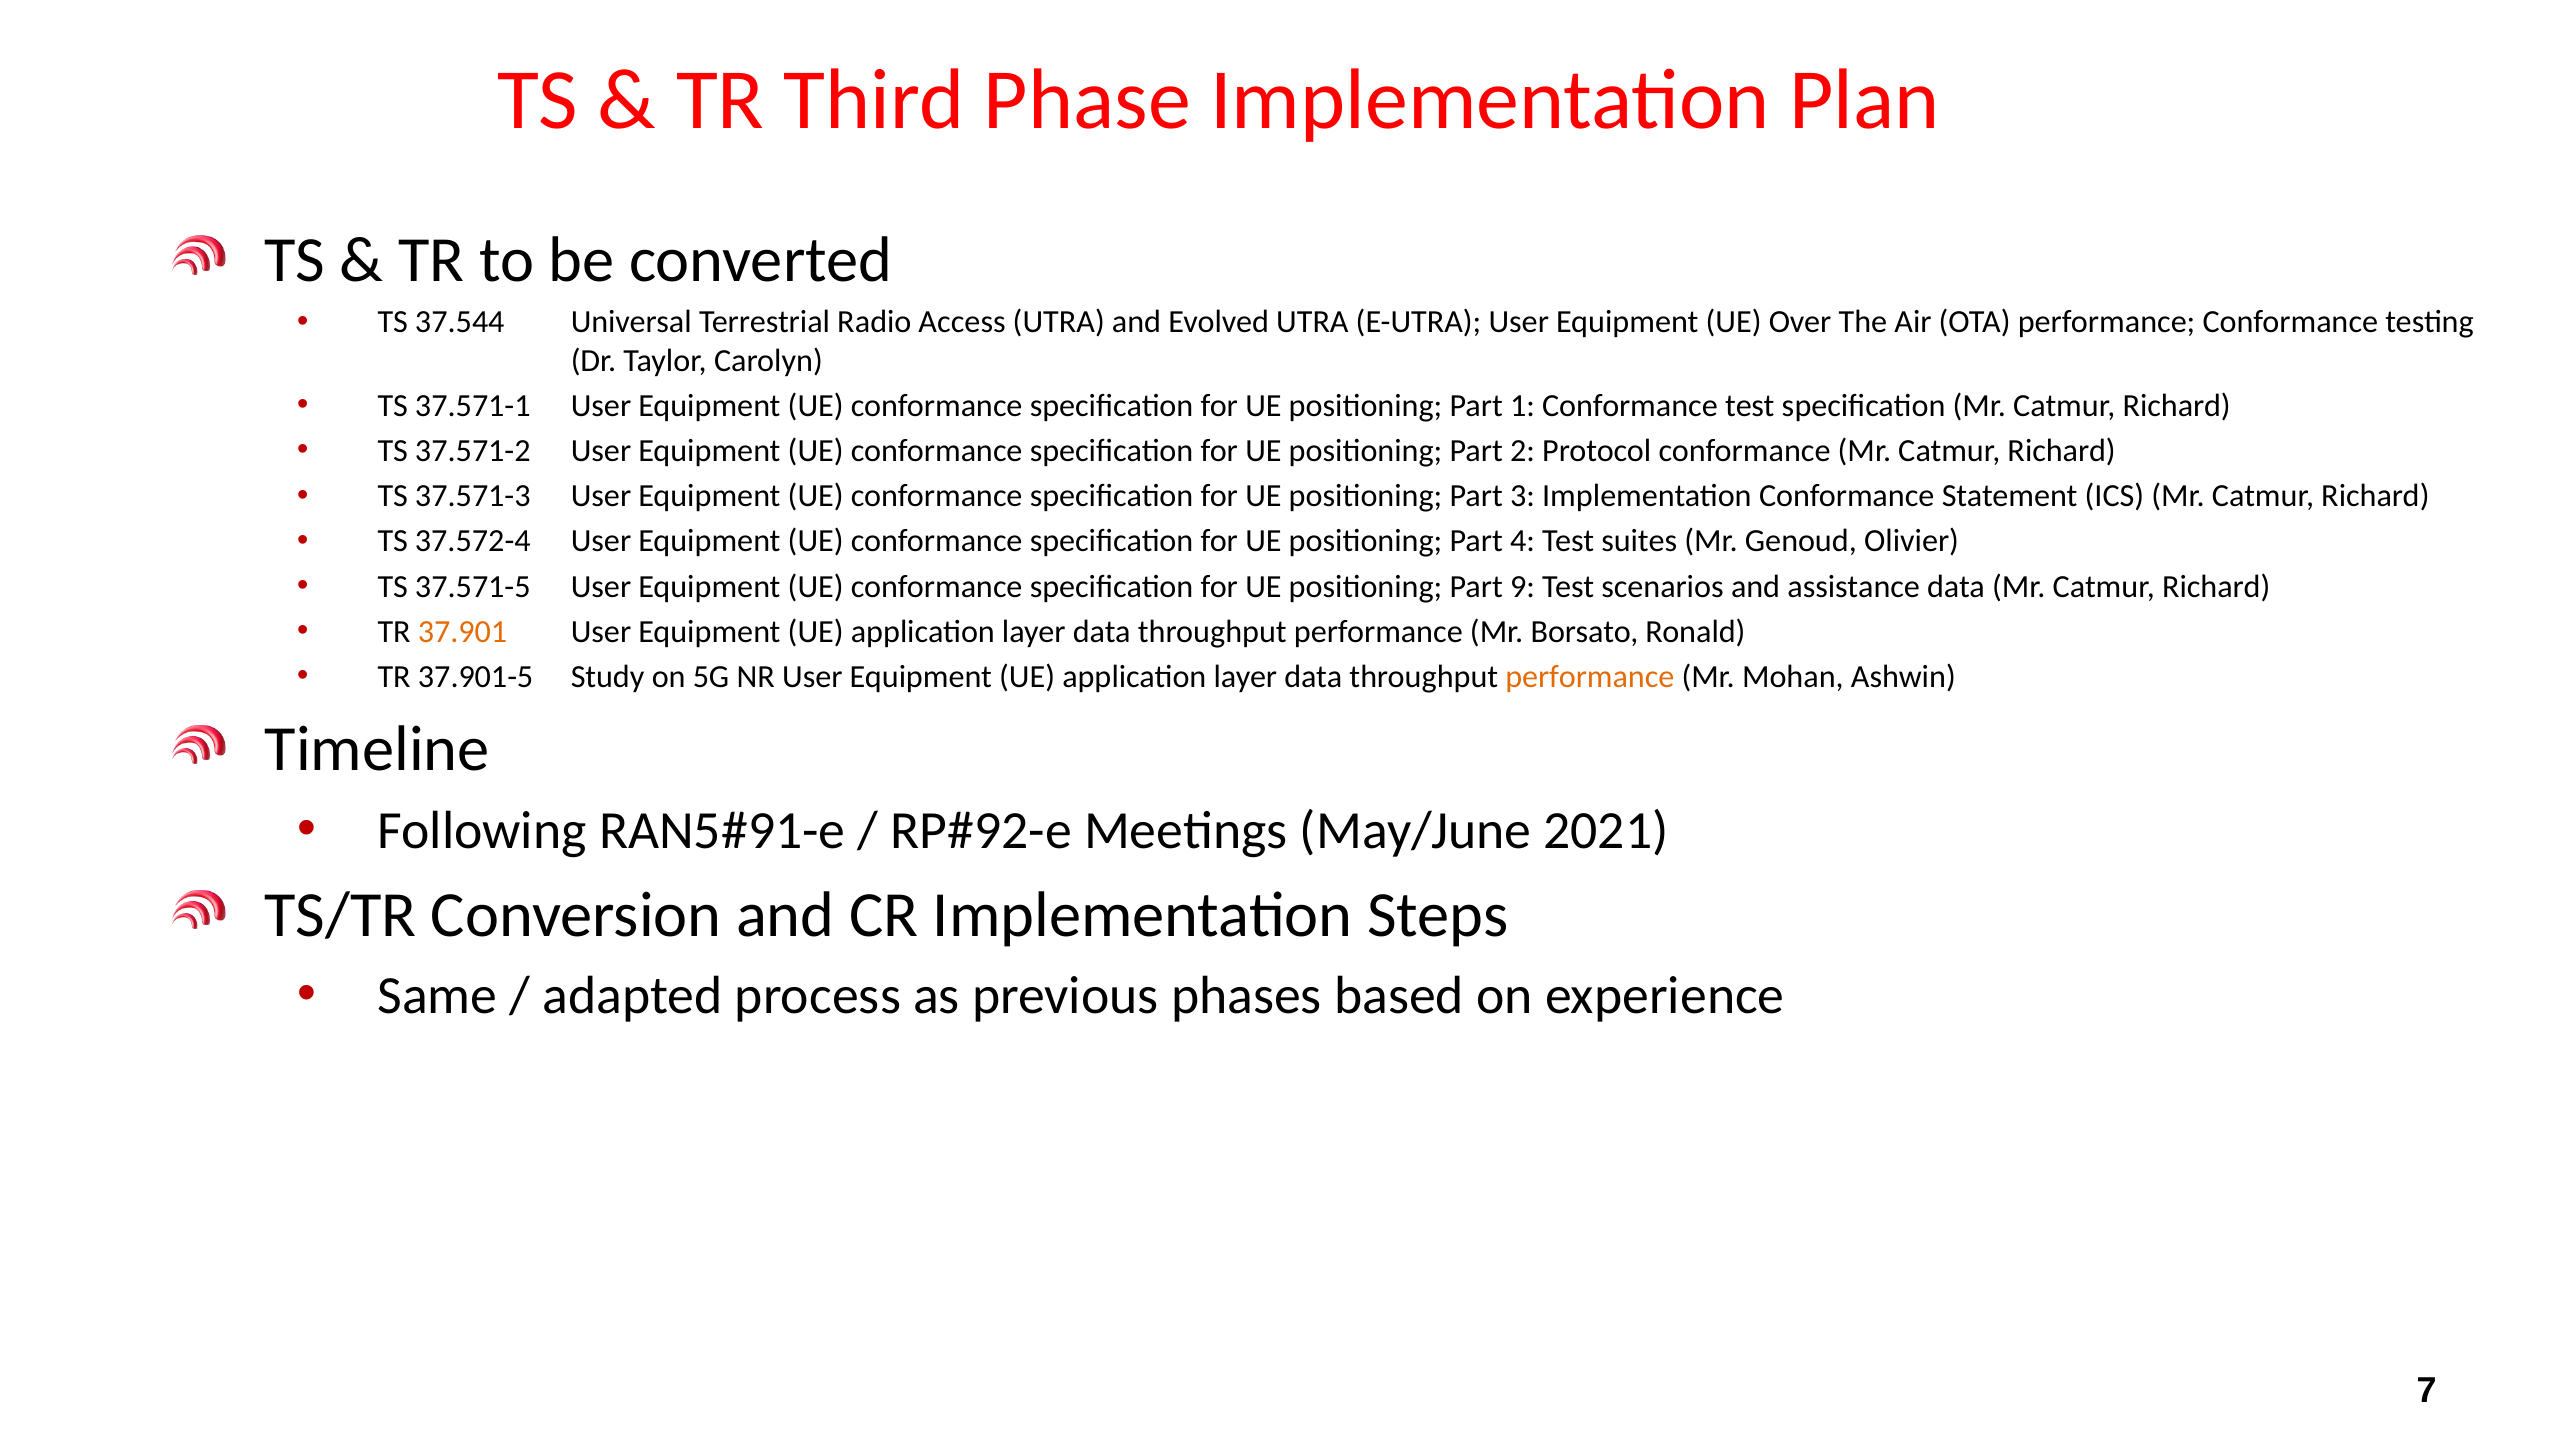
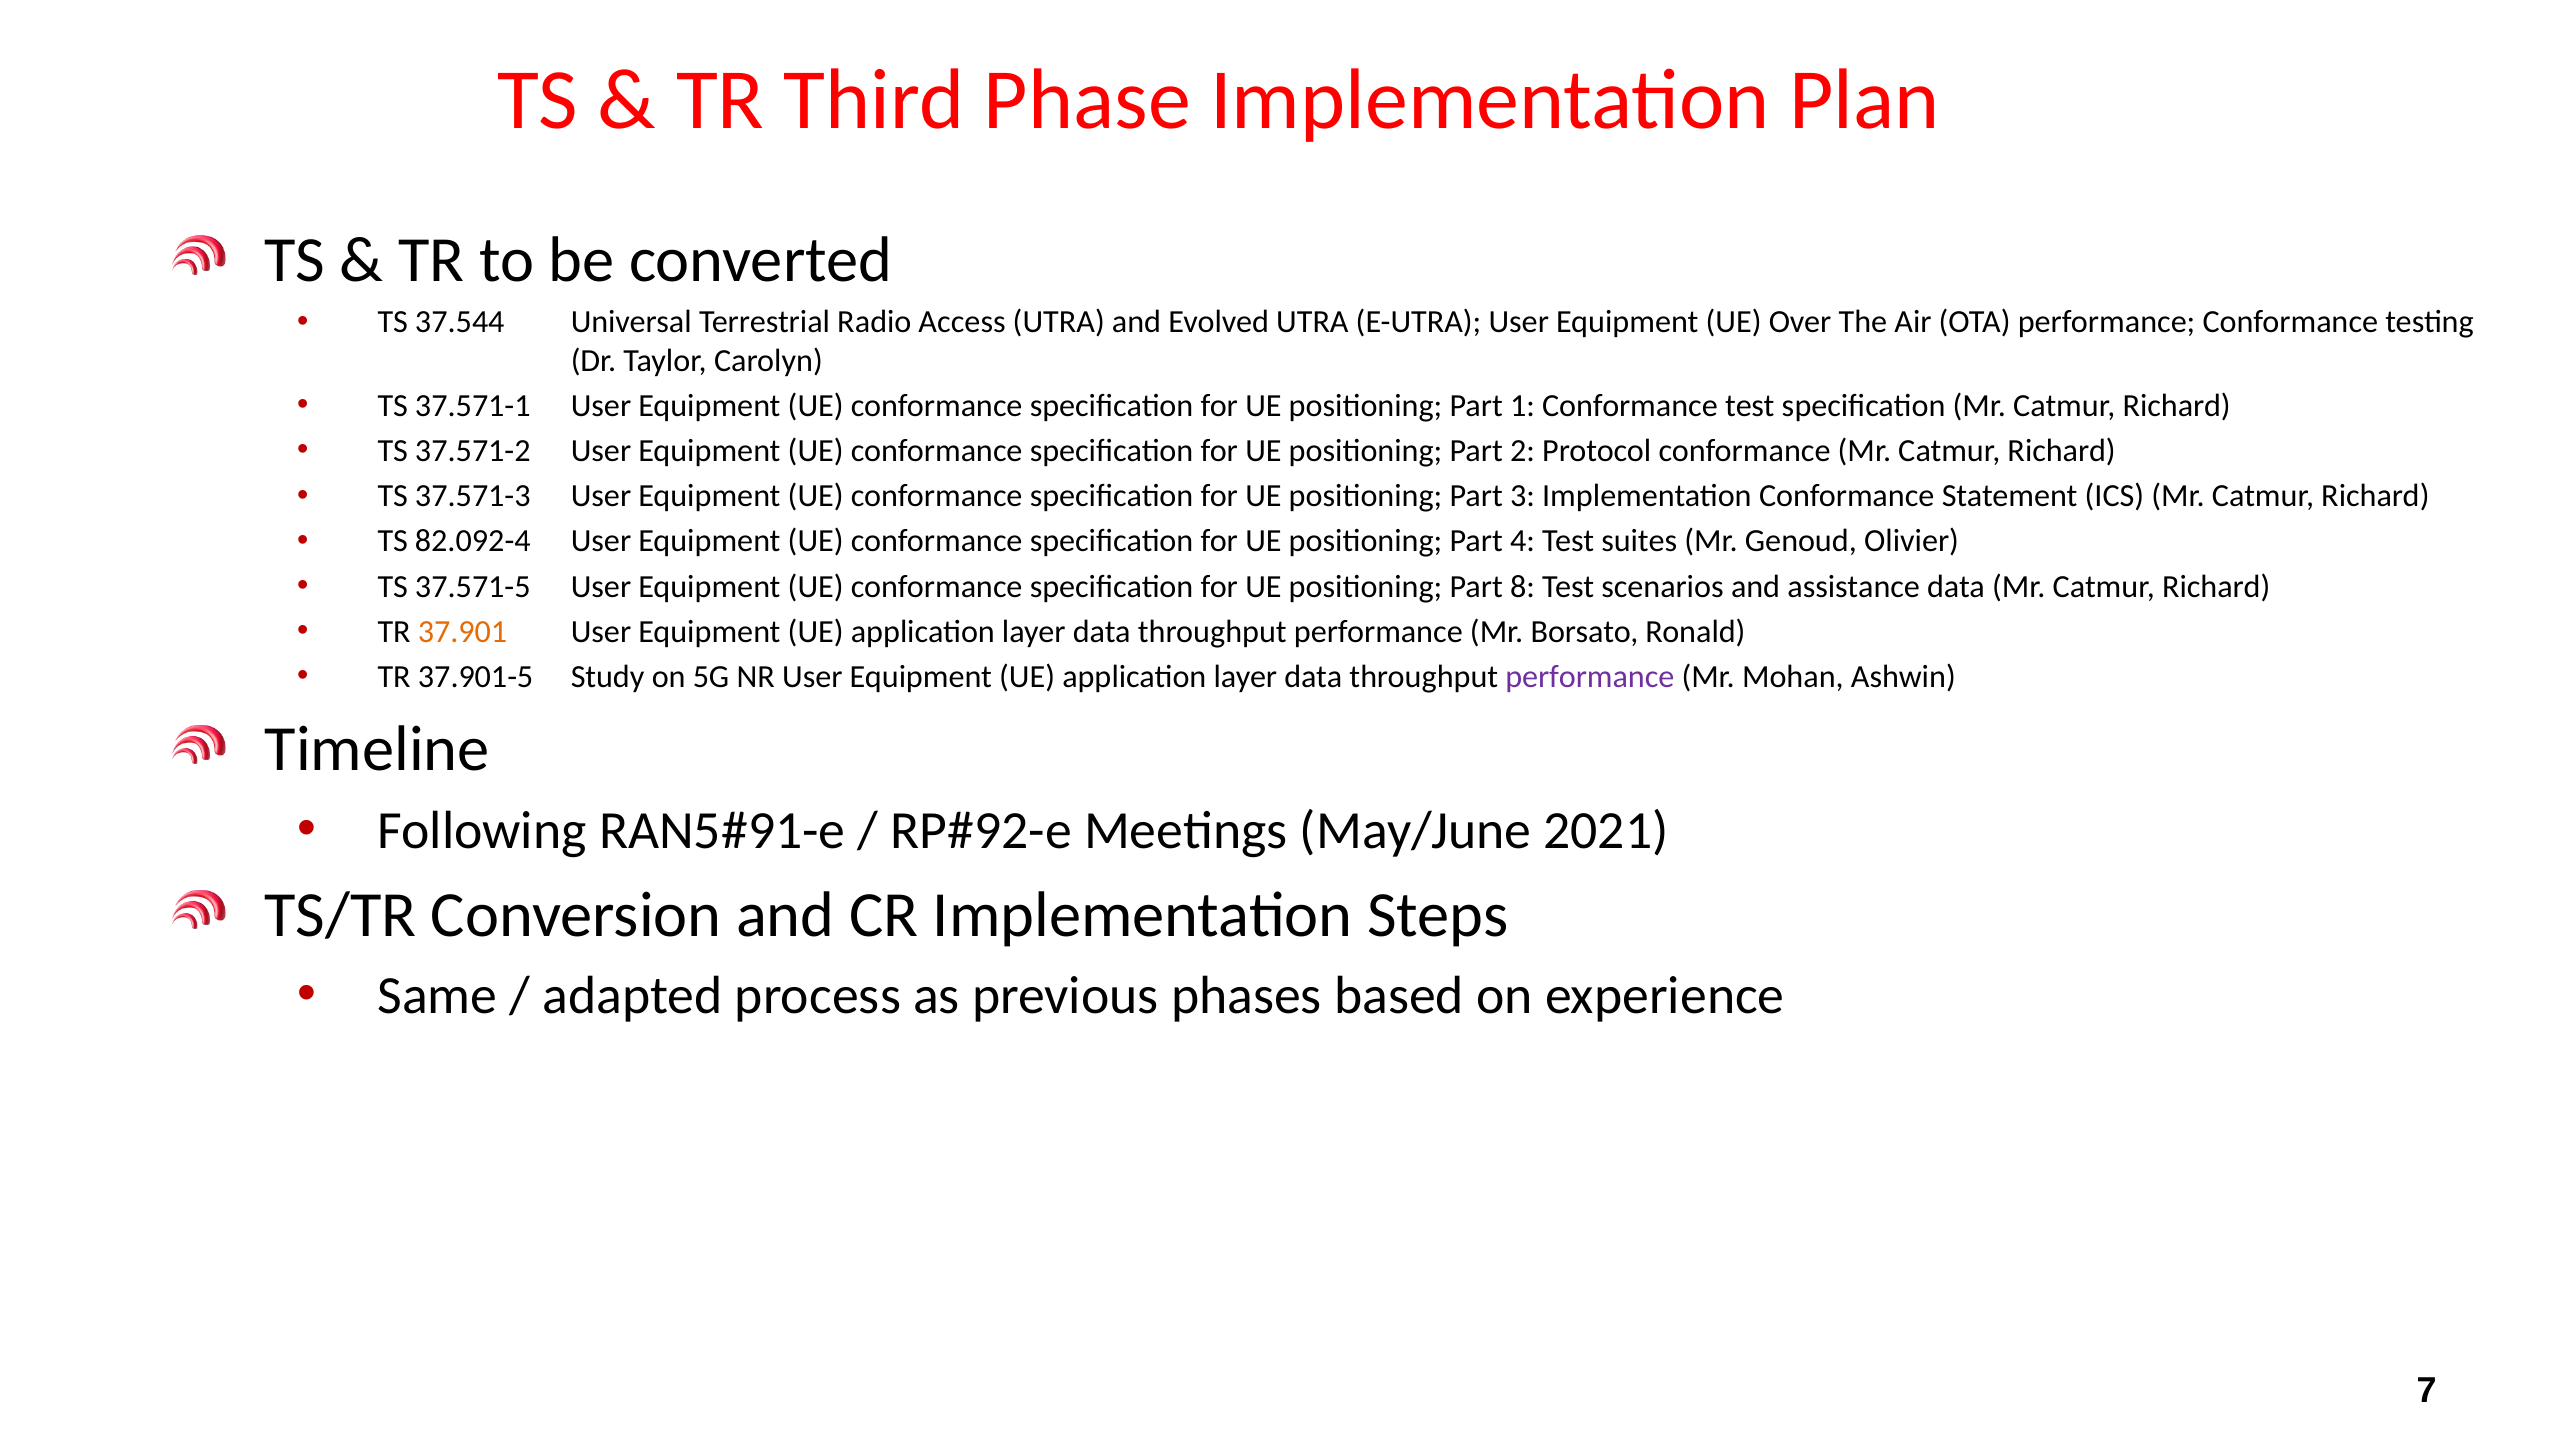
37.572-4: 37.572-4 -> 82.092-4
9: 9 -> 8
performance at (1590, 677) colour: orange -> purple
